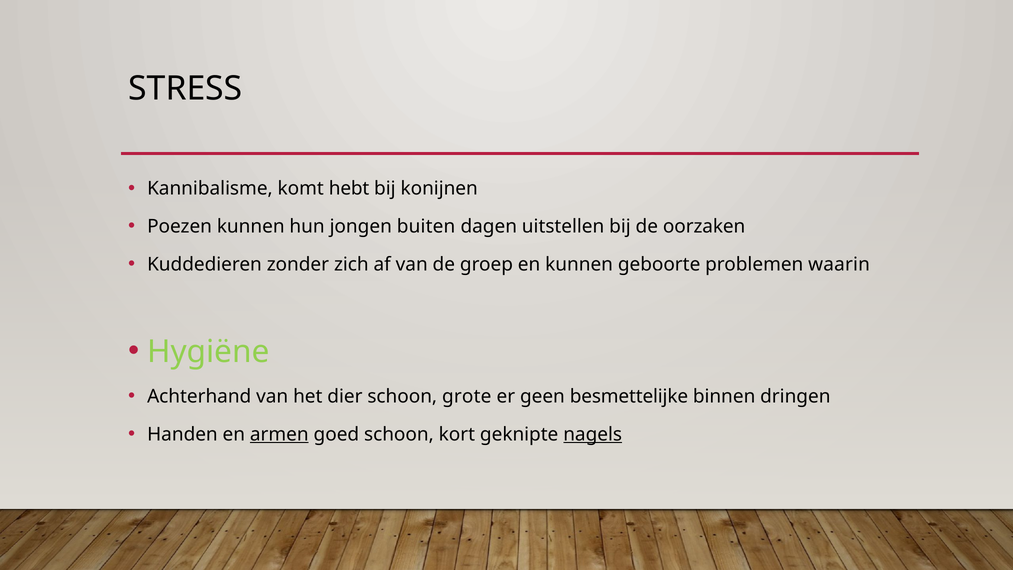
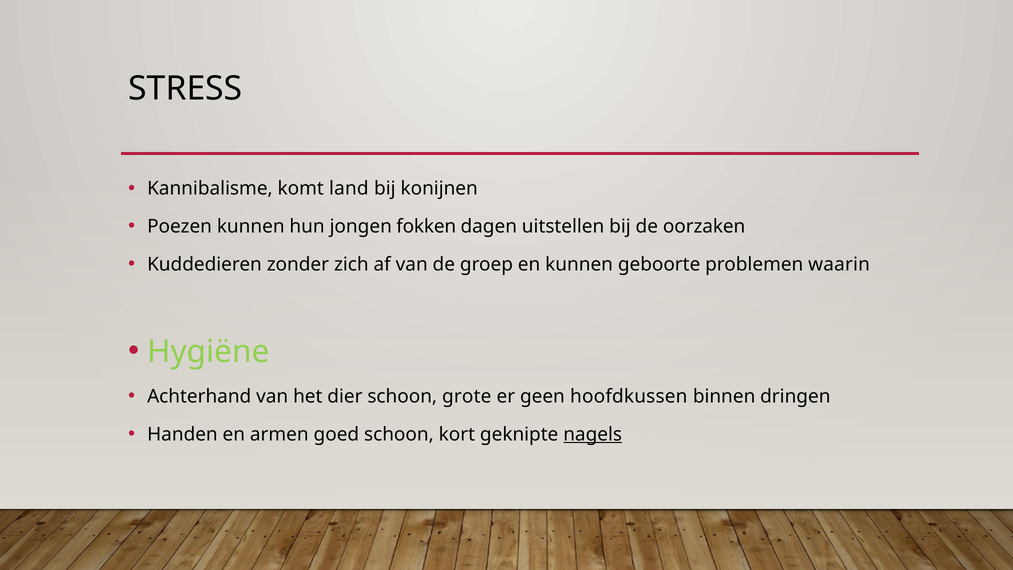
hebt: hebt -> land
buiten: buiten -> fokken
besmettelijke: besmettelijke -> hoofdkussen
armen underline: present -> none
